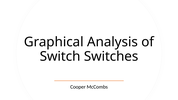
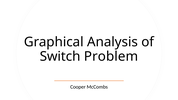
Switches: Switches -> Problem
